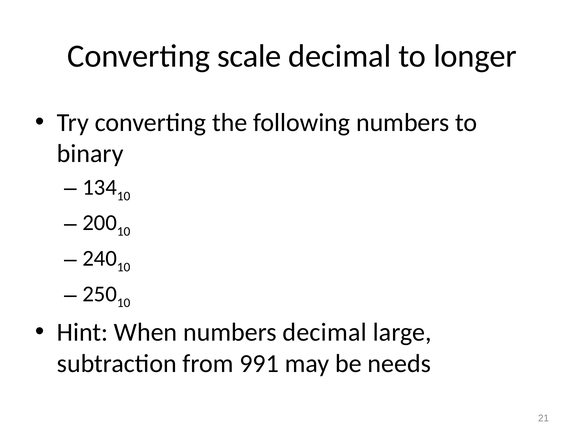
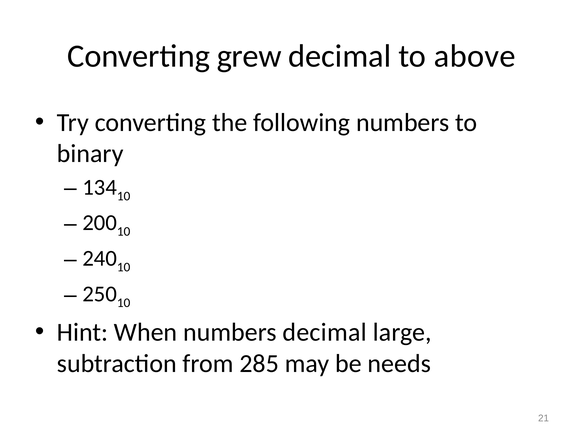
scale: scale -> grew
longer: longer -> above
991: 991 -> 285
